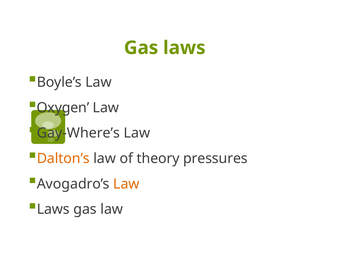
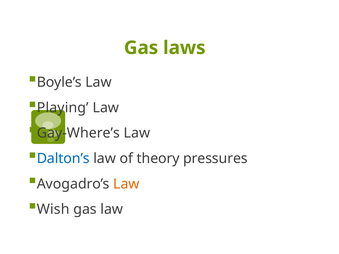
Oxygen: Oxygen -> Playing
Dalton’s colour: orange -> blue
Laws at (53, 209): Laws -> Wish
